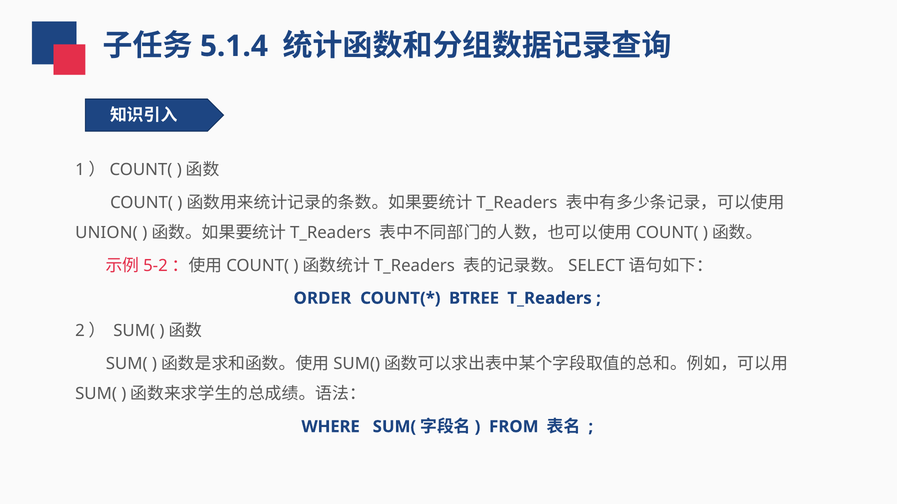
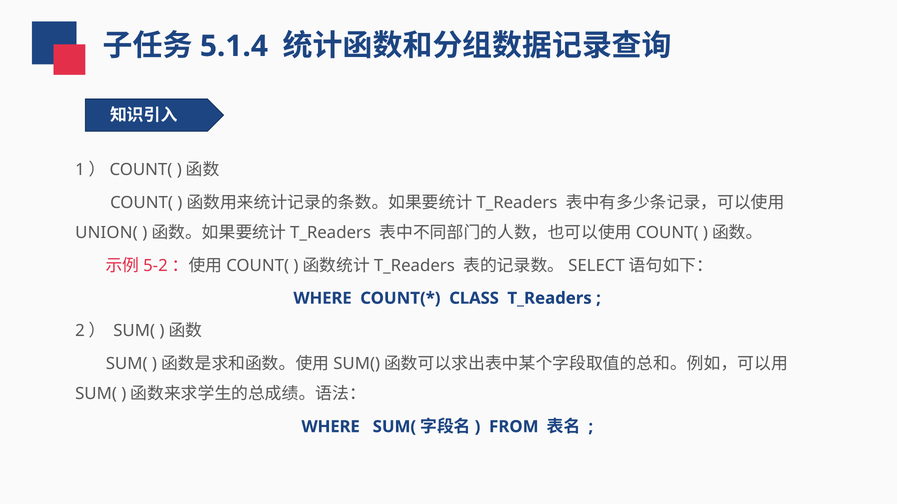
ORDER at (322, 299): ORDER -> WHERE
BTREE: BTREE -> CLASS
